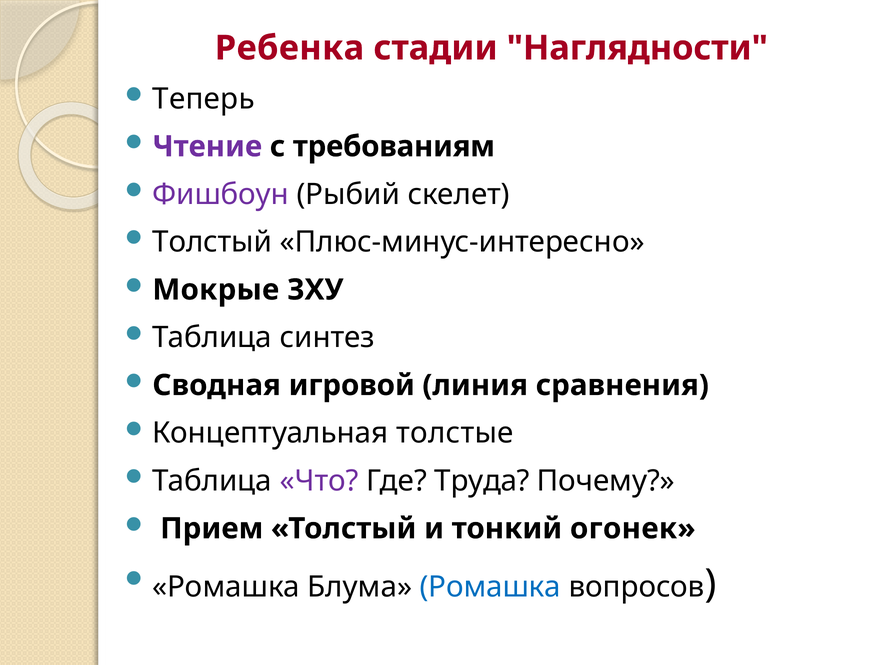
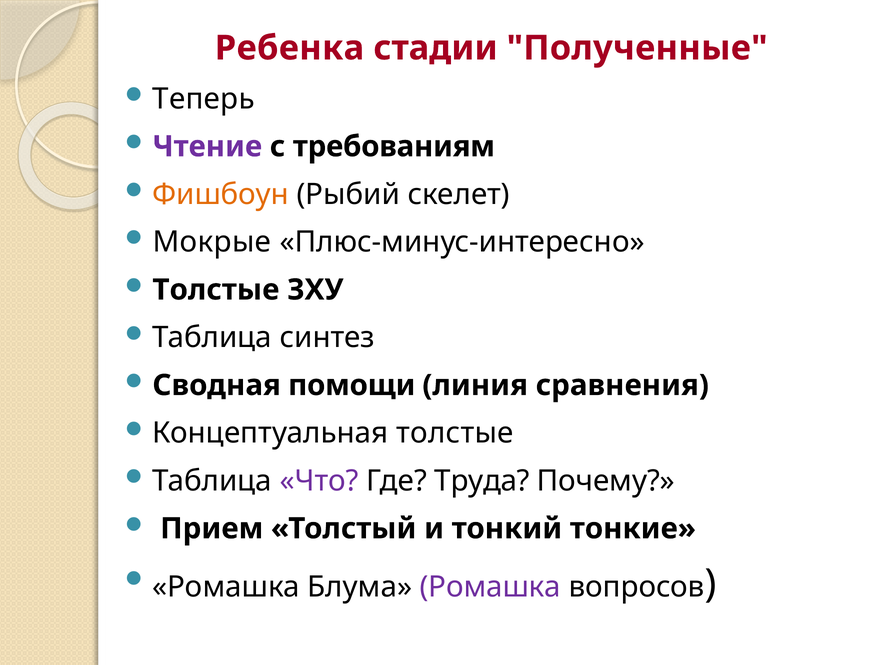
Наглядности: Наглядности -> Полученные
Фишбоун colour: purple -> orange
Толстый at (212, 242): Толстый -> Мокрые
Мокрые at (216, 290): Мокрые -> Толстые
игровой: игровой -> помощи
огонек: огонек -> тонкие
Ромашка at (490, 587) colour: blue -> purple
